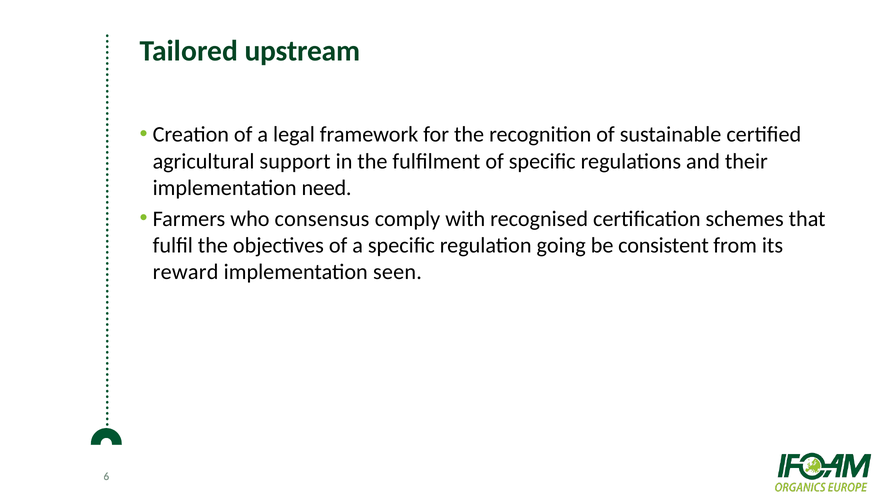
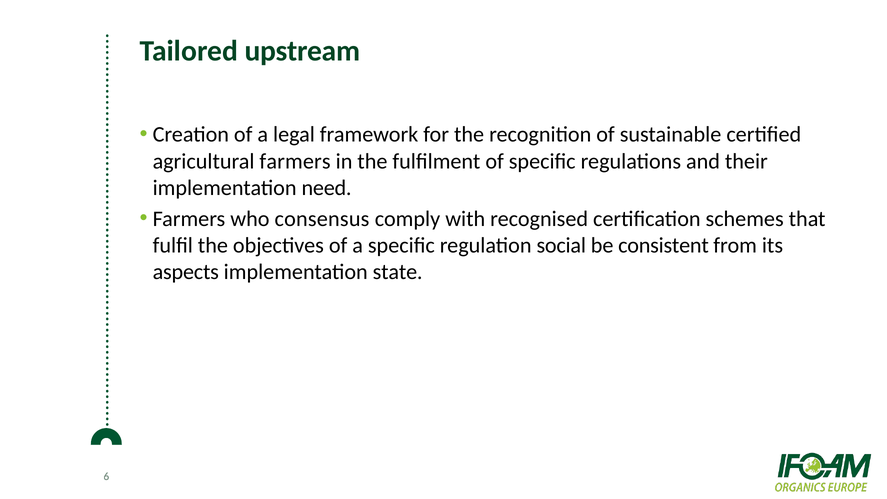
agricultural support: support -> farmers
going: going -> social
reward: reward -> aspects
seen: seen -> state
